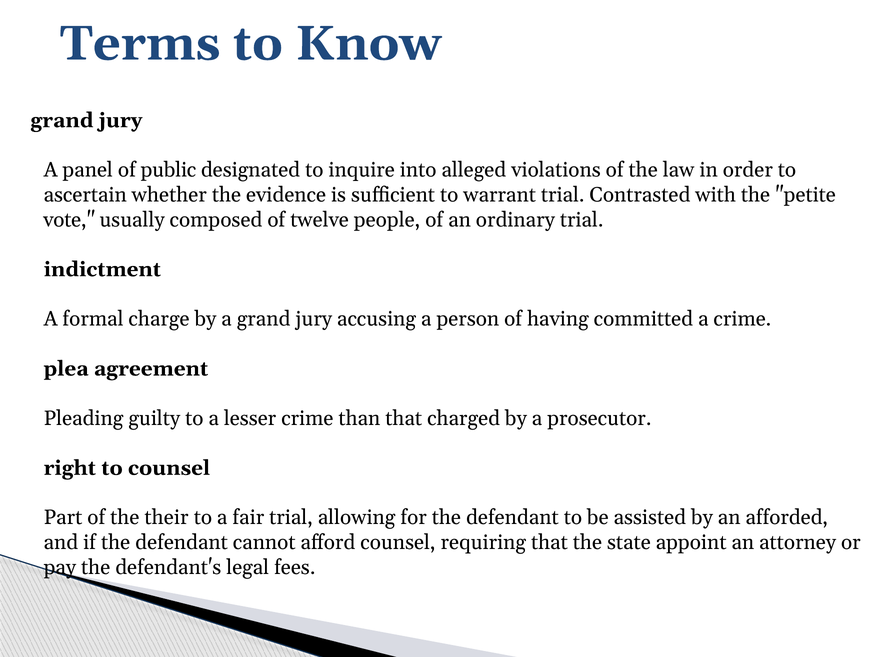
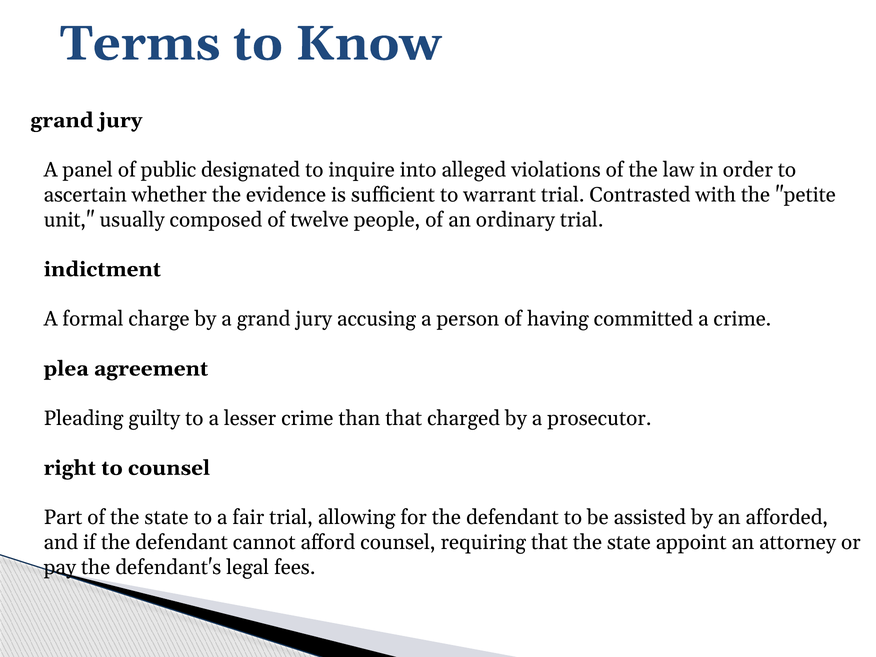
vote: vote -> unit
of the their: their -> state
